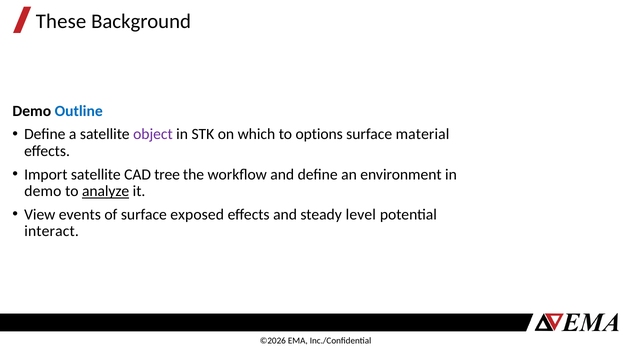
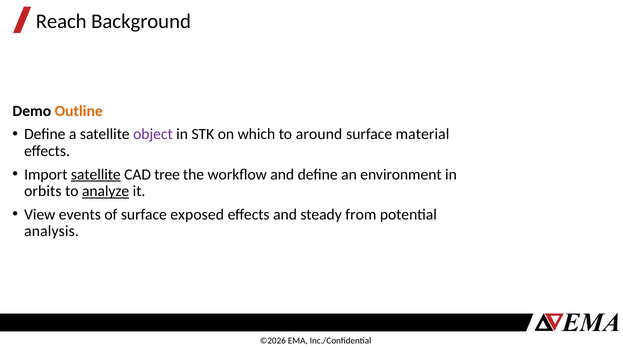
These: These -> Reach
Outline colour: blue -> orange
options: options -> around
satellite at (96, 175) underline: none -> present
demo at (43, 191): demo -> orbits
level: level -> from
interact: interact -> analysis
